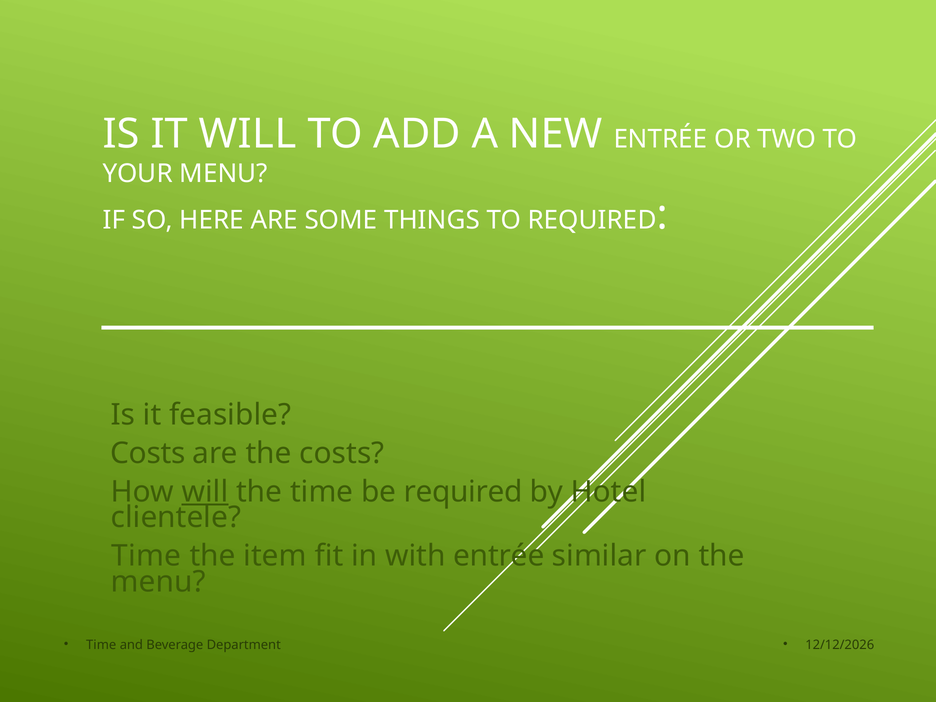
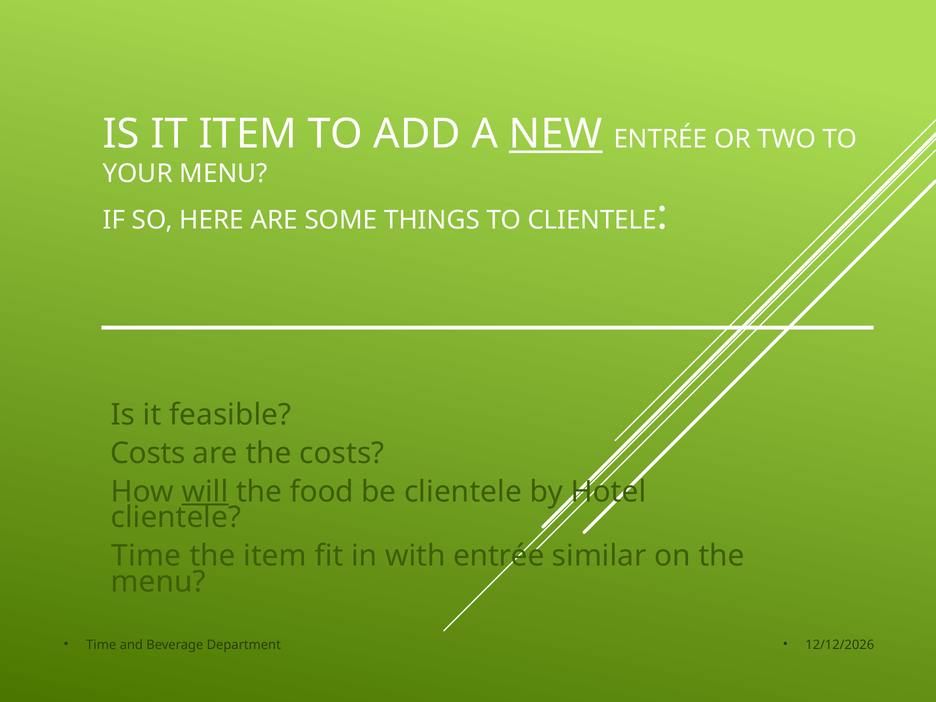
IT WILL: WILL -> ITEM
NEW underline: none -> present
TO REQUIRED: REQUIRED -> CLIENTELE
the time: time -> food
be required: required -> clientele
